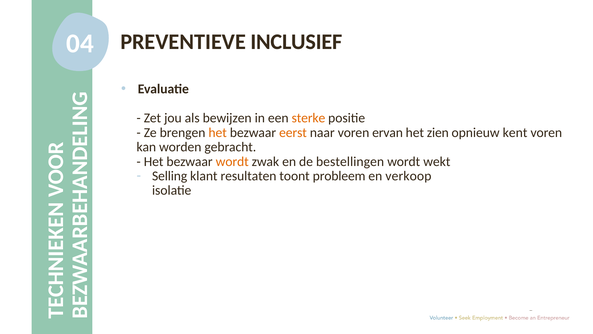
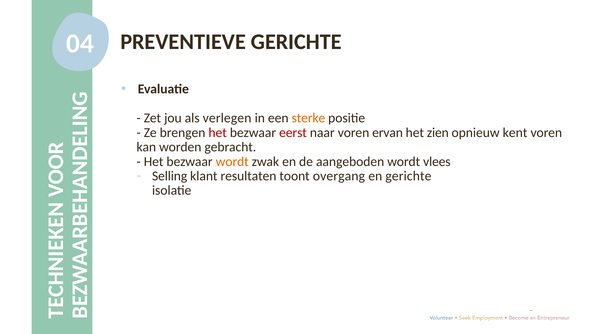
PREVENTIEVE INCLUSIEF: INCLUSIEF -> GERICHTE
bewijzen: bewijzen -> verlegen
het at (218, 132) colour: orange -> red
eerst colour: orange -> red
bestellingen: bestellingen -> aangeboden
wekt: wekt -> vlees
probleem: probleem -> overgang
en verkoop: verkoop -> gerichte
